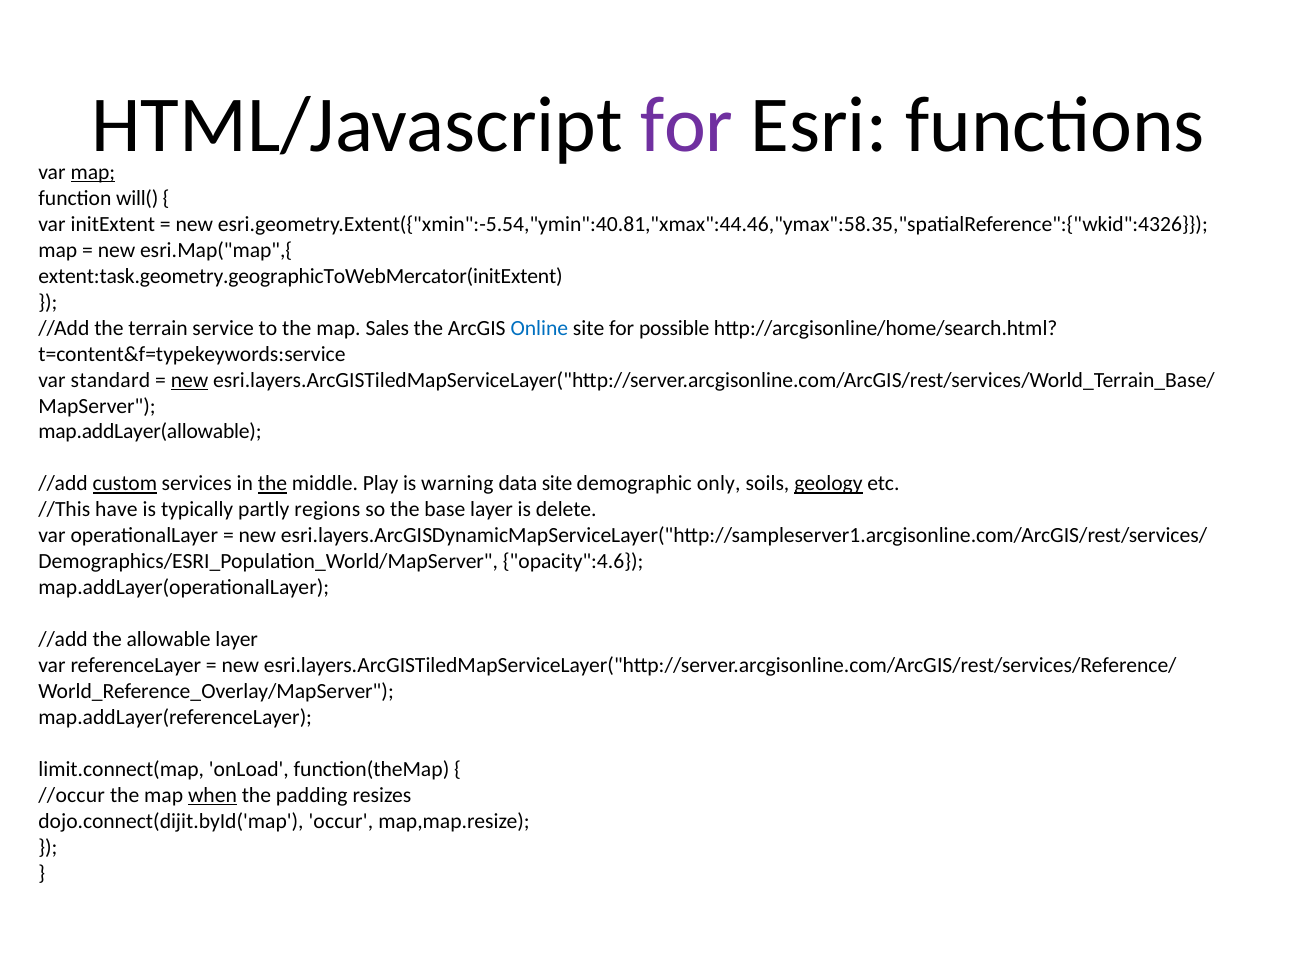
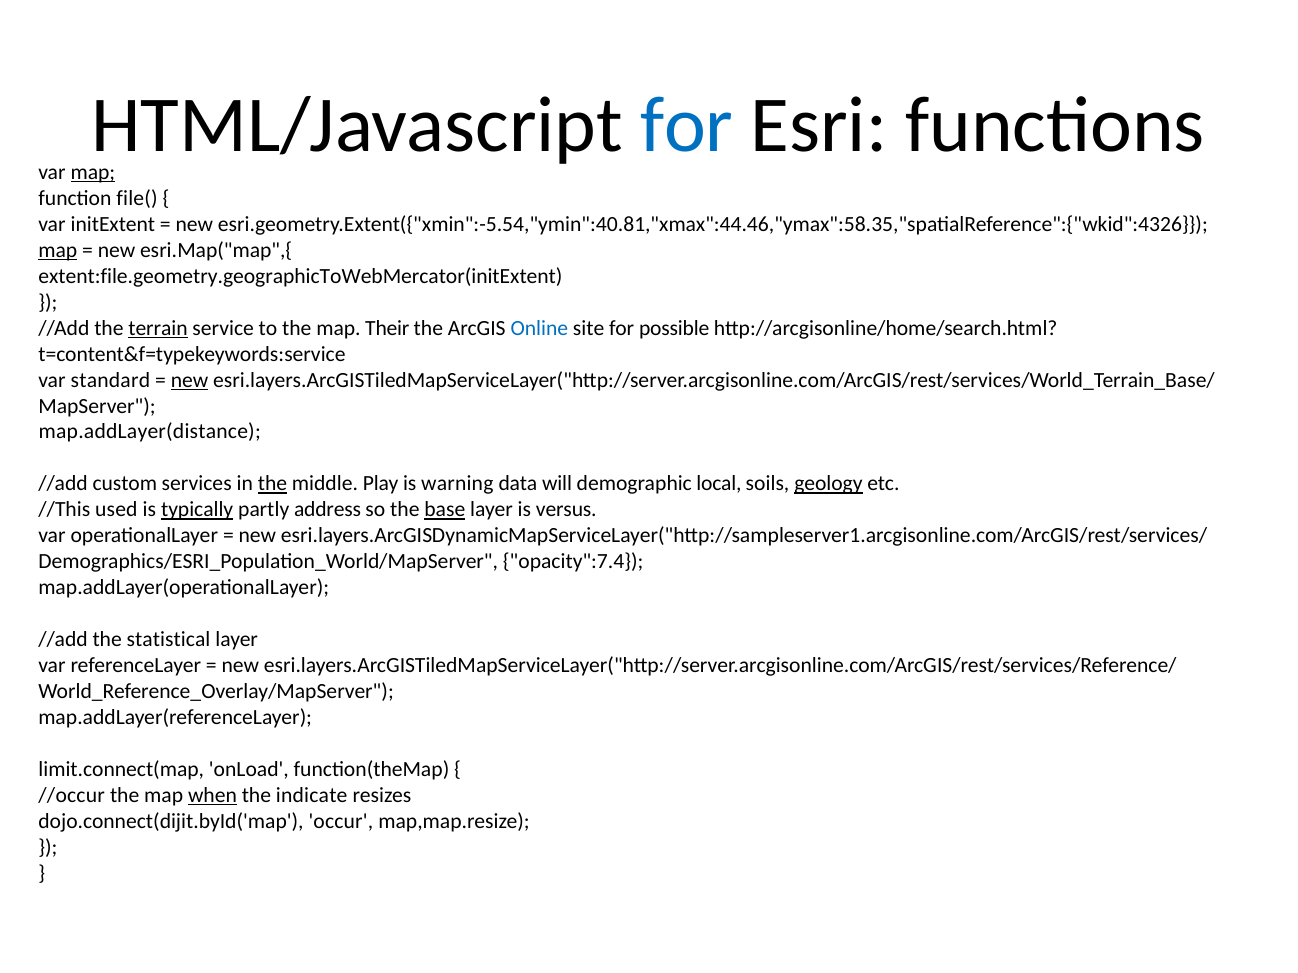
for at (687, 126) colour: purple -> blue
will(: will( -> file(
map at (58, 250) underline: none -> present
extent:task.geometry.geographicToWebMercator(initExtent: extent:task.geometry.geographicToWebMercator(initExtent -> extent:file.geometry.geographicToWebMercator(initExtent
terrain underline: none -> present
Sales: Sales -> Their
map.addLayer(allowable: map.addLayer(allowable -> map.addLayer(distance
custom underline: present -> none
data site: site -> will
only: only -> local
have: have -> used
typically underline: none -> present
regions: regions -> address
base underline: none -> present
delete: delete -> versus
opacity":4.6: opacity":4.6 -> opacity":7.4
allowable: allowable -> statistical
padding: padding -> indicate
